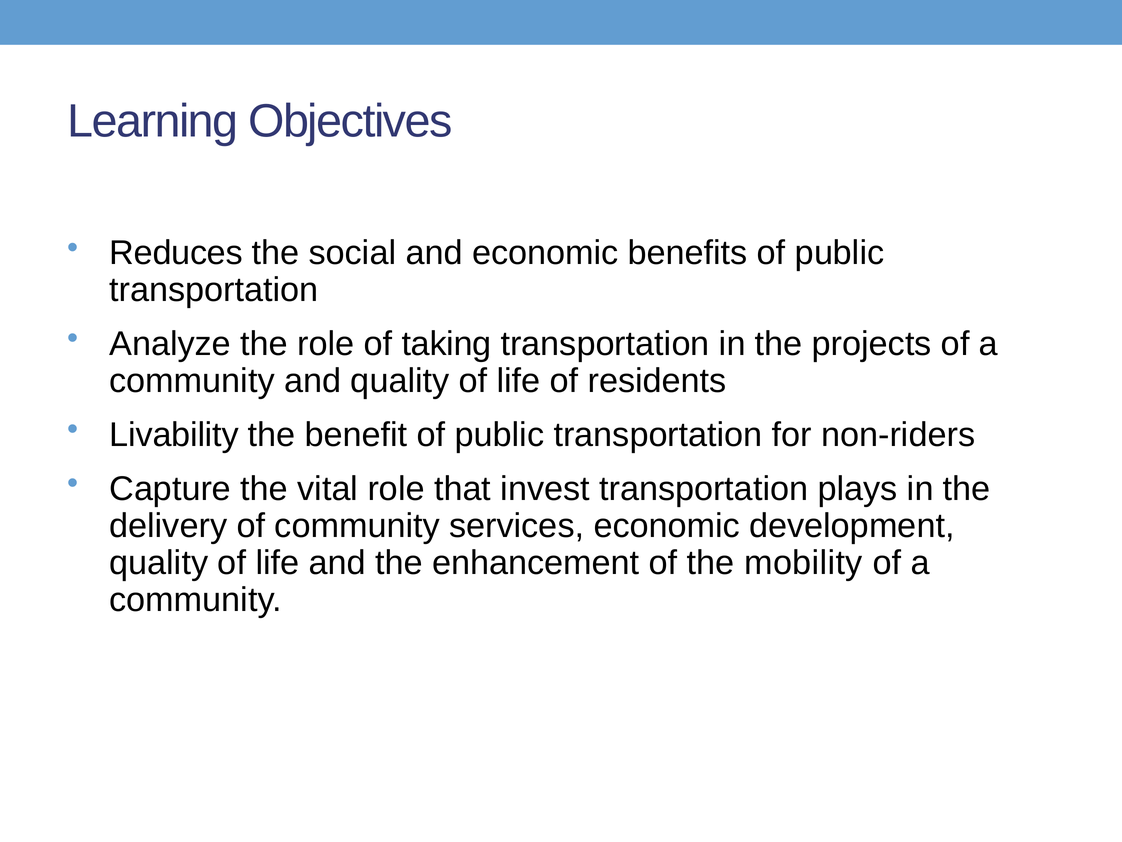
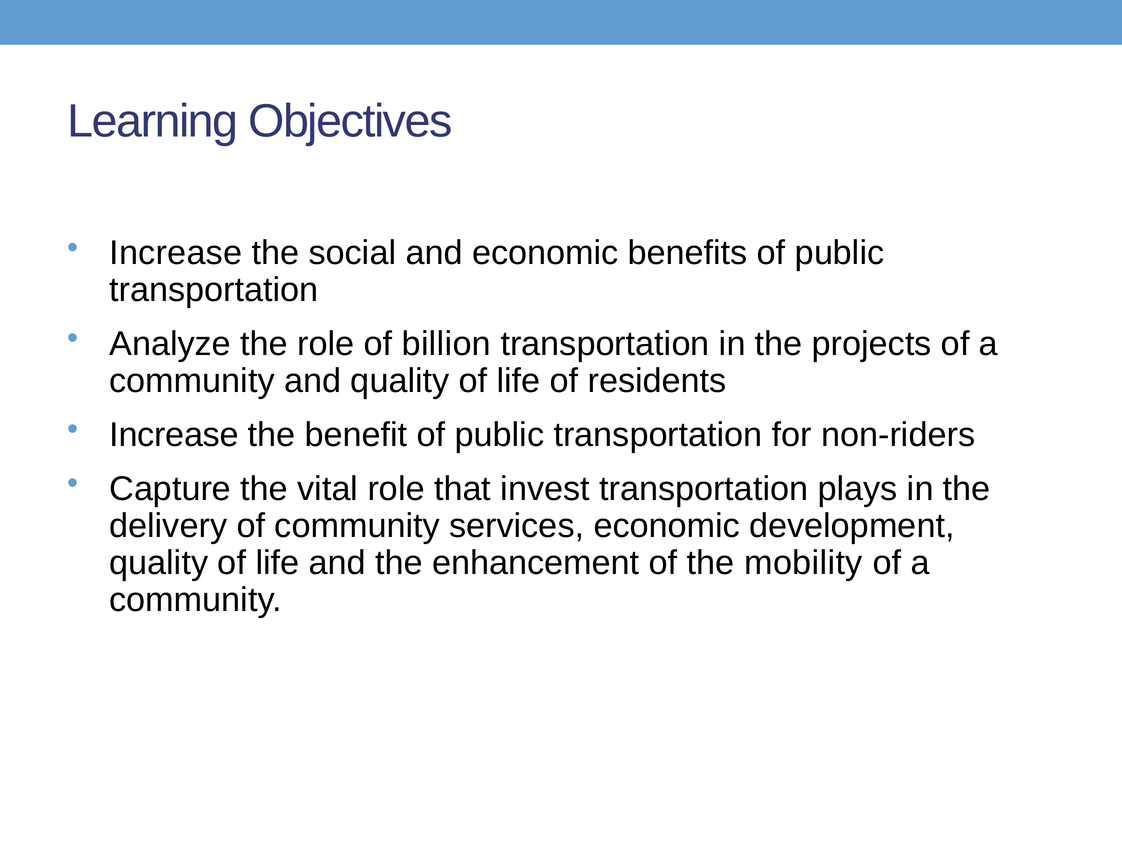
Reduces at (176, 253): Reduces -> Increase
taking: taking -> billion
Livability at (174, 435): Livability -> Increase
